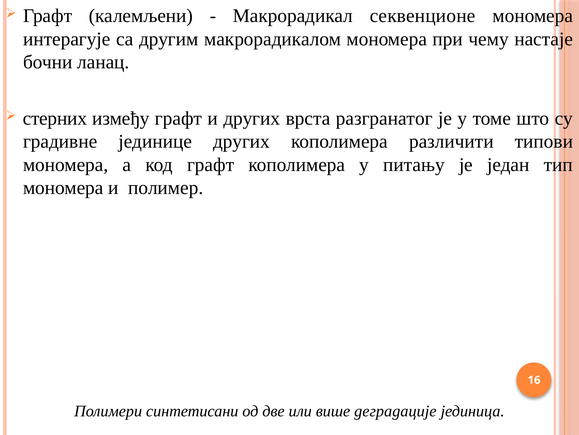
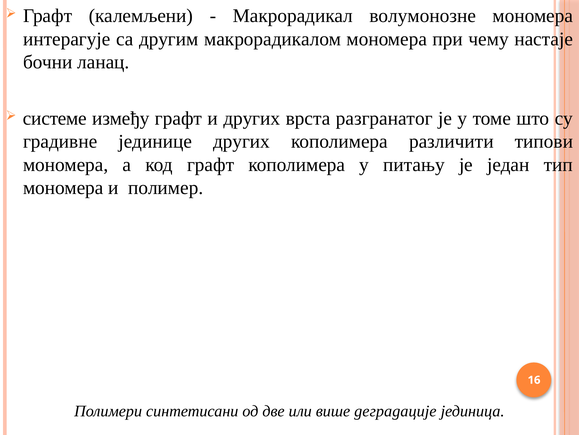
секвенционе: секвенционе -> волумонозне
стерних: стерних -> системе
